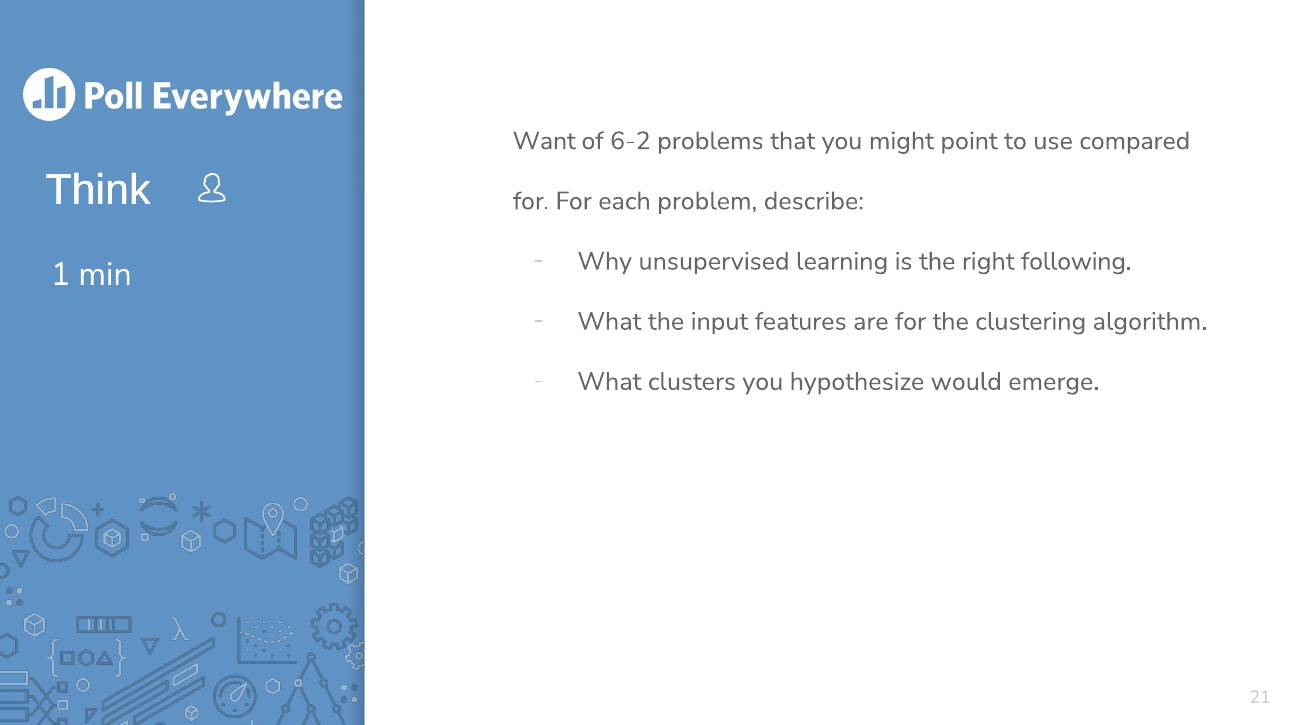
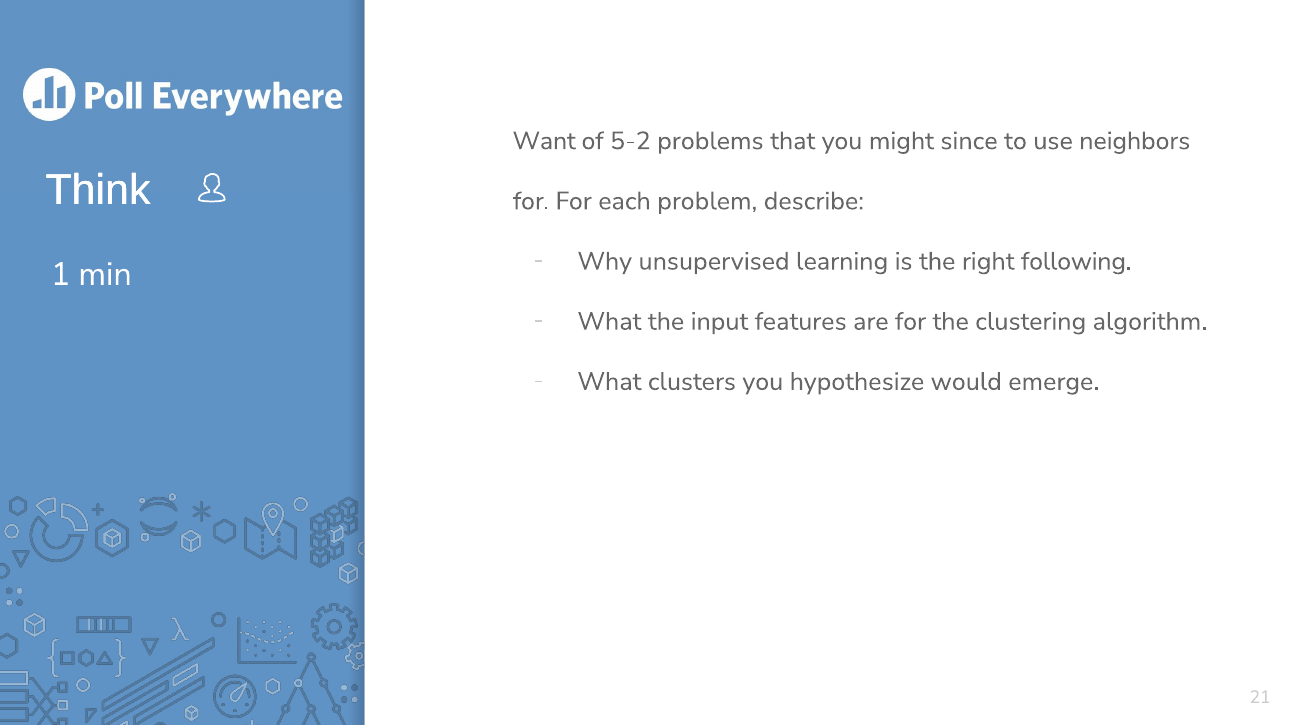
6-2: 6-2 -> 5-2
point: point -> since
compared: compared -> neighbors
